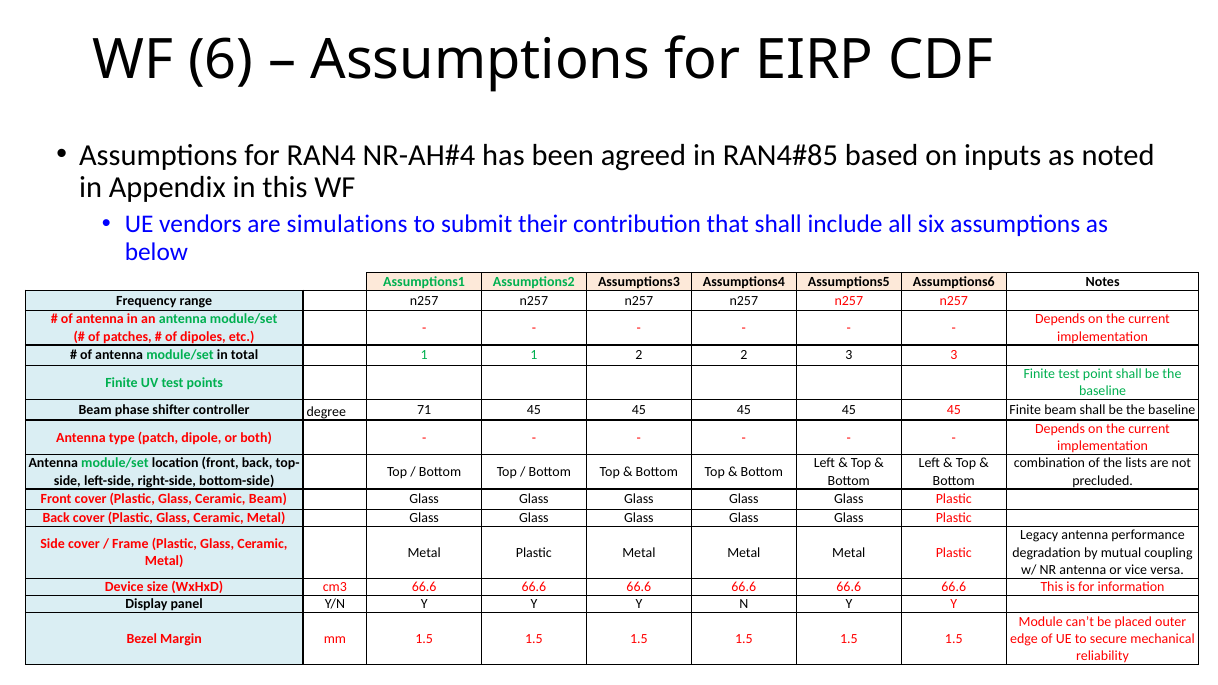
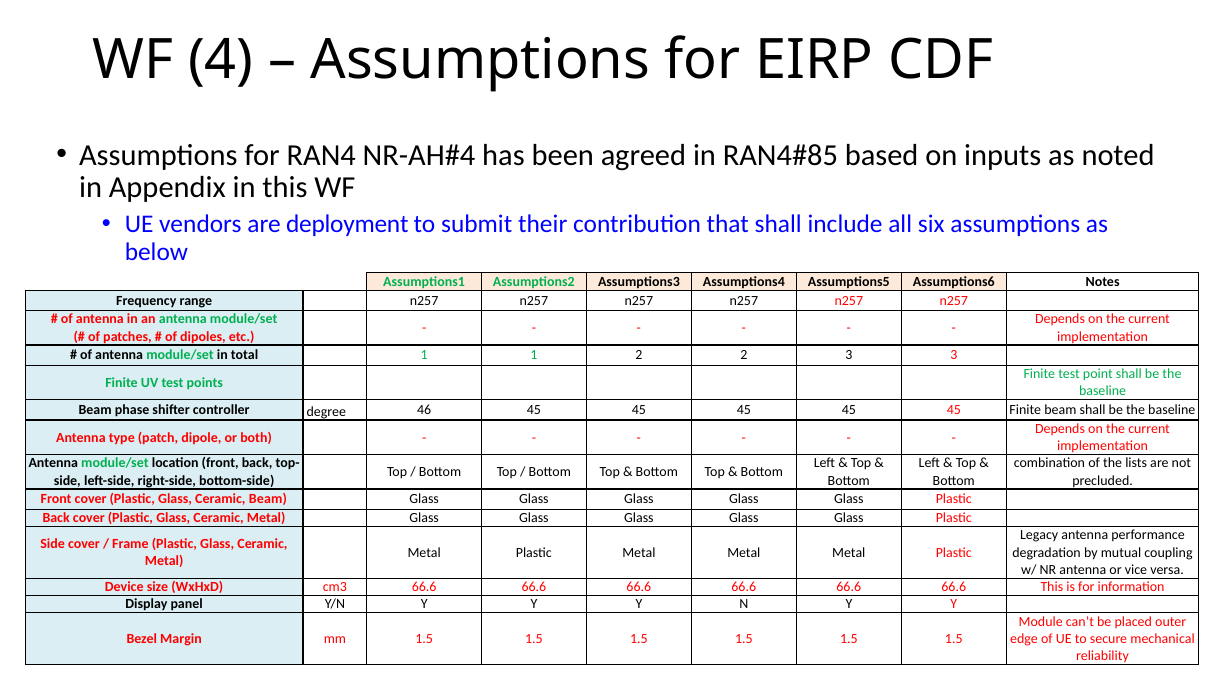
6: 6 -> 4
simulations: simulations -> deployment
71: 71 -> 46
